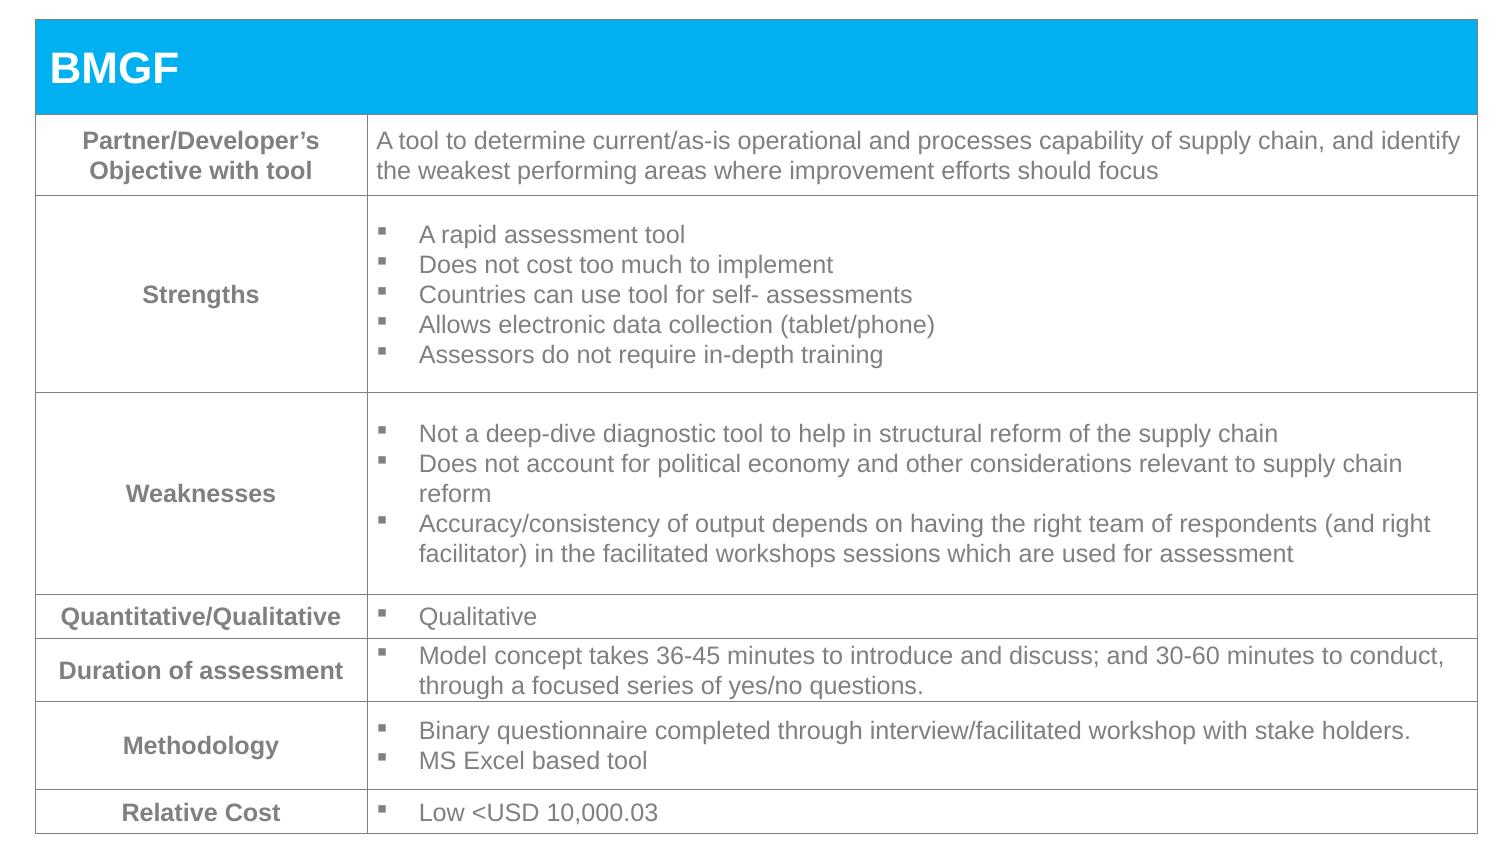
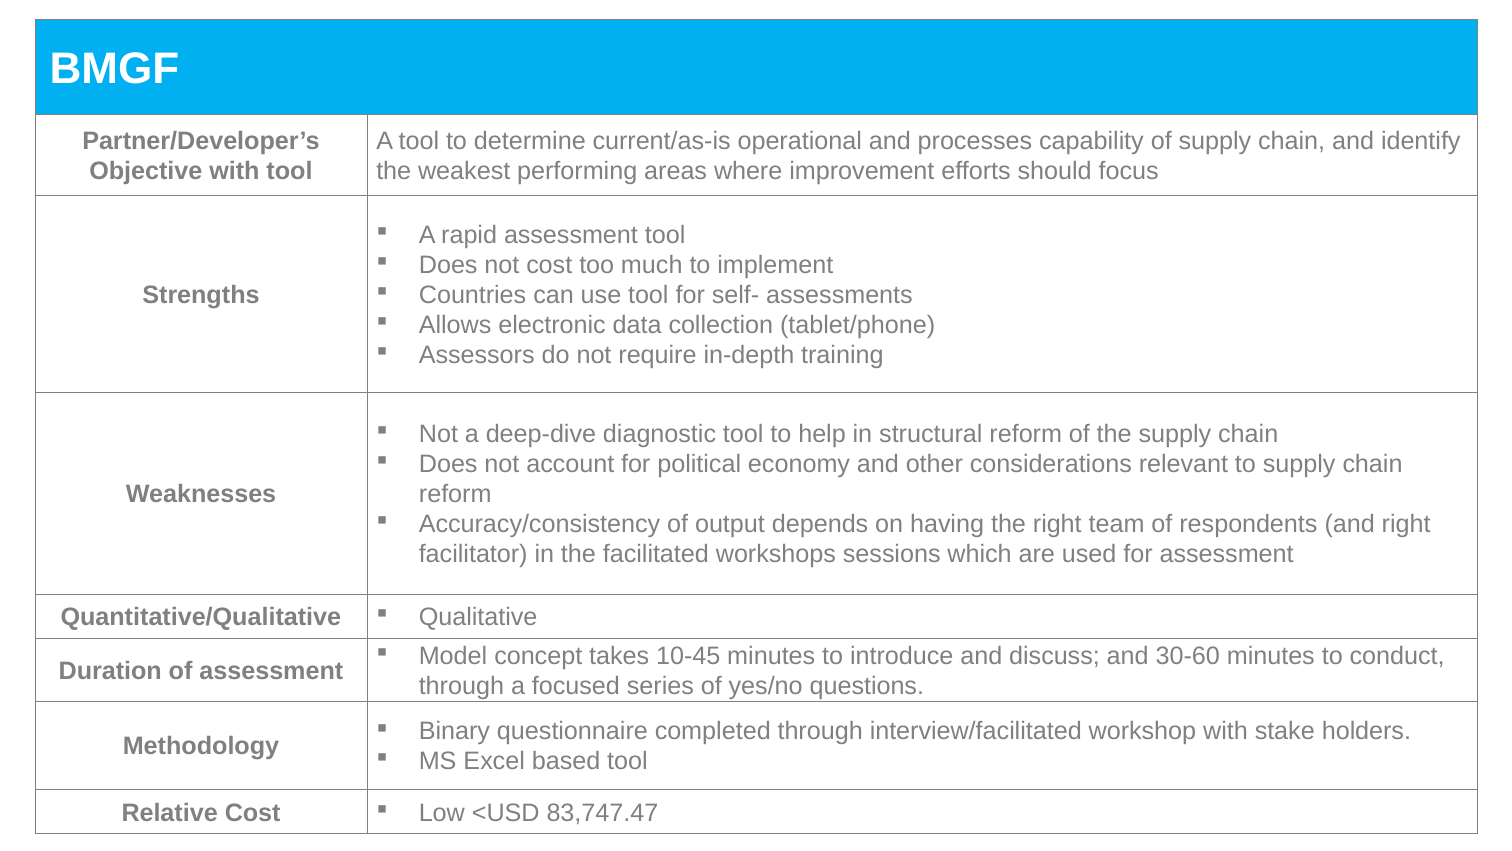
36-45: 36-45 -> 10-45
10,000.03: 10,000.03 -> 83,747.47
